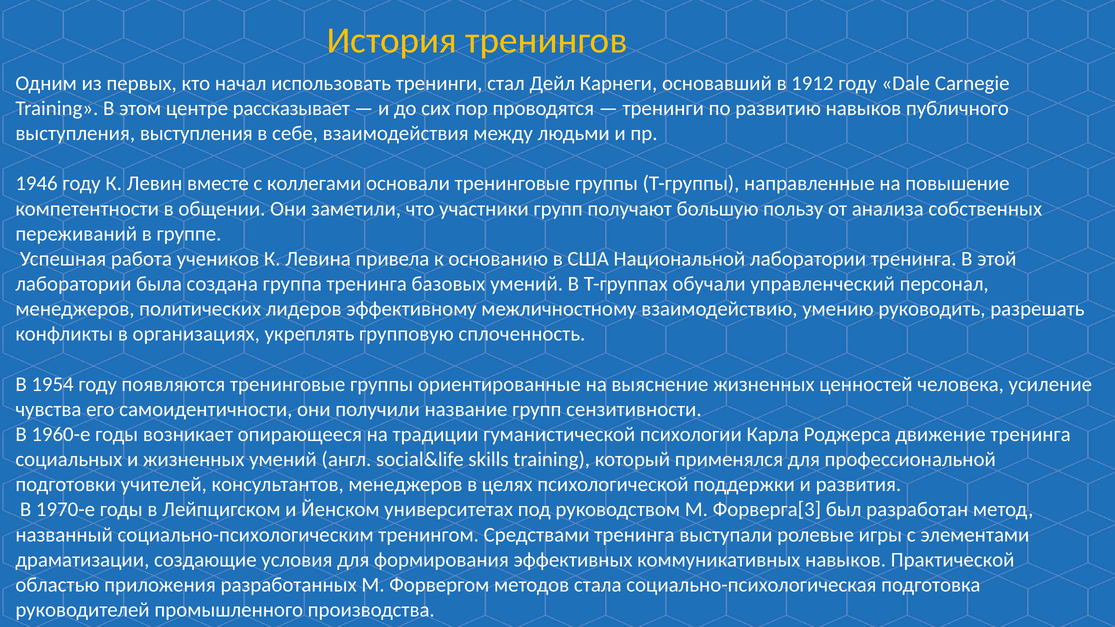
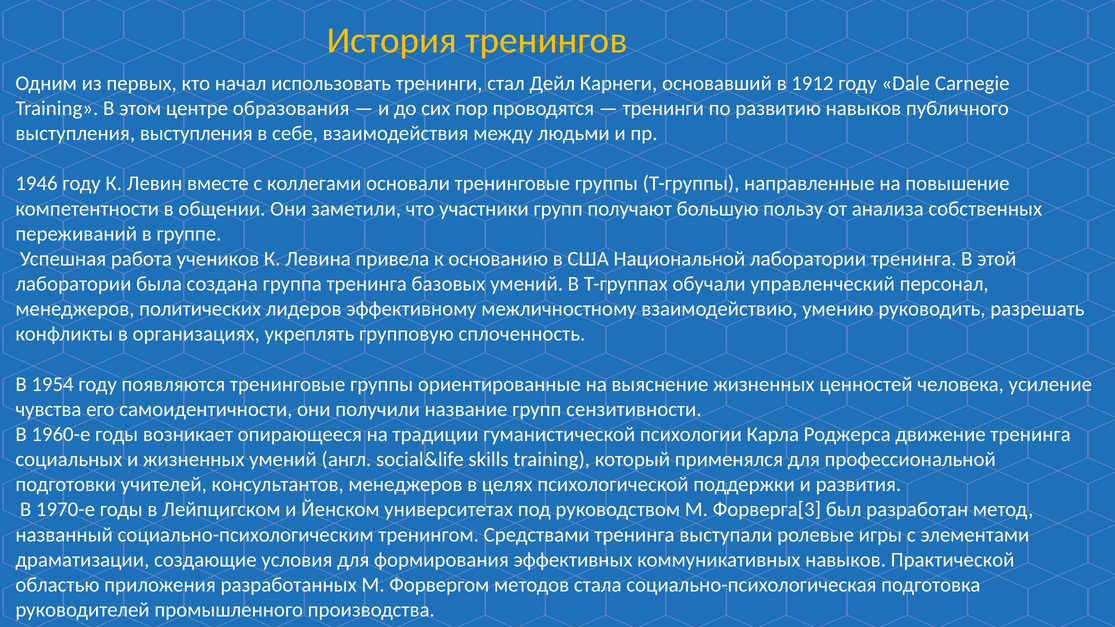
рассказывает: рассказывает -> образования
